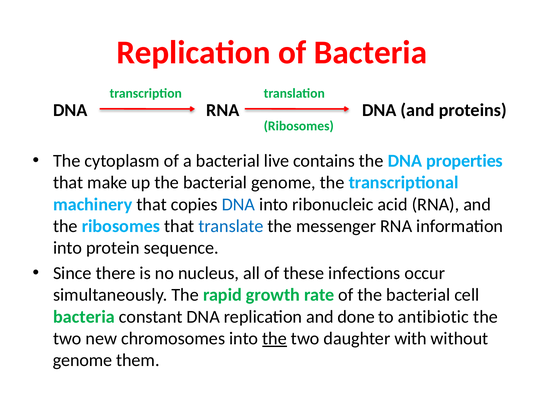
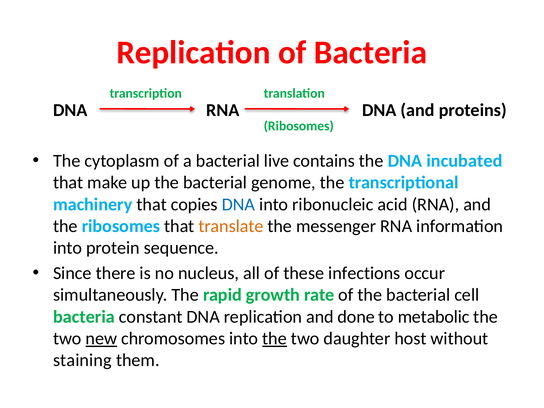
properties: properties -> incubated
translate colour: blue -> orange
antibiotic: antibiotic -> metabolic
new underline: none -> present
with: with -> host
genome at (83, 360): genome -> staining
